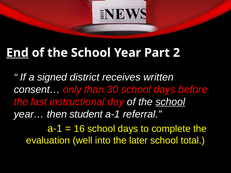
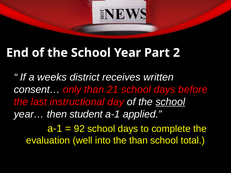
End underline: present -> none
signed: signed -> weeks
30: 30 -> 21
referral: referral -> applied
16: 16 -> 92
the later: later -> than
